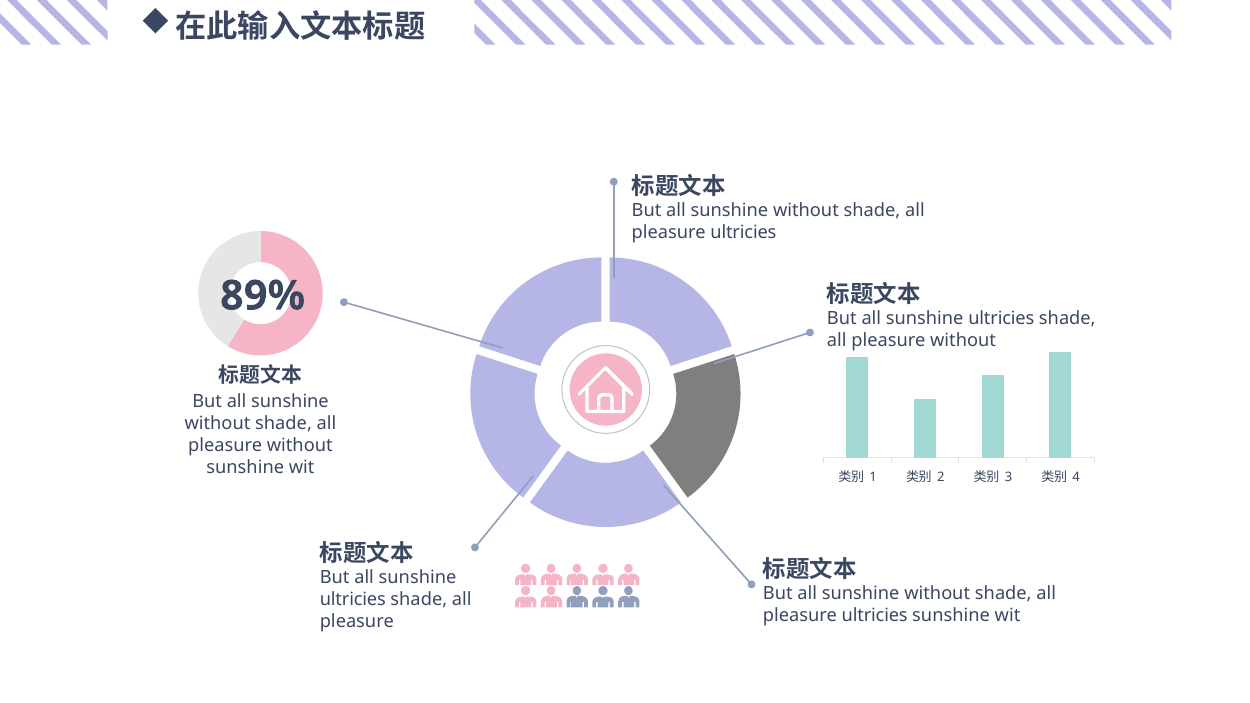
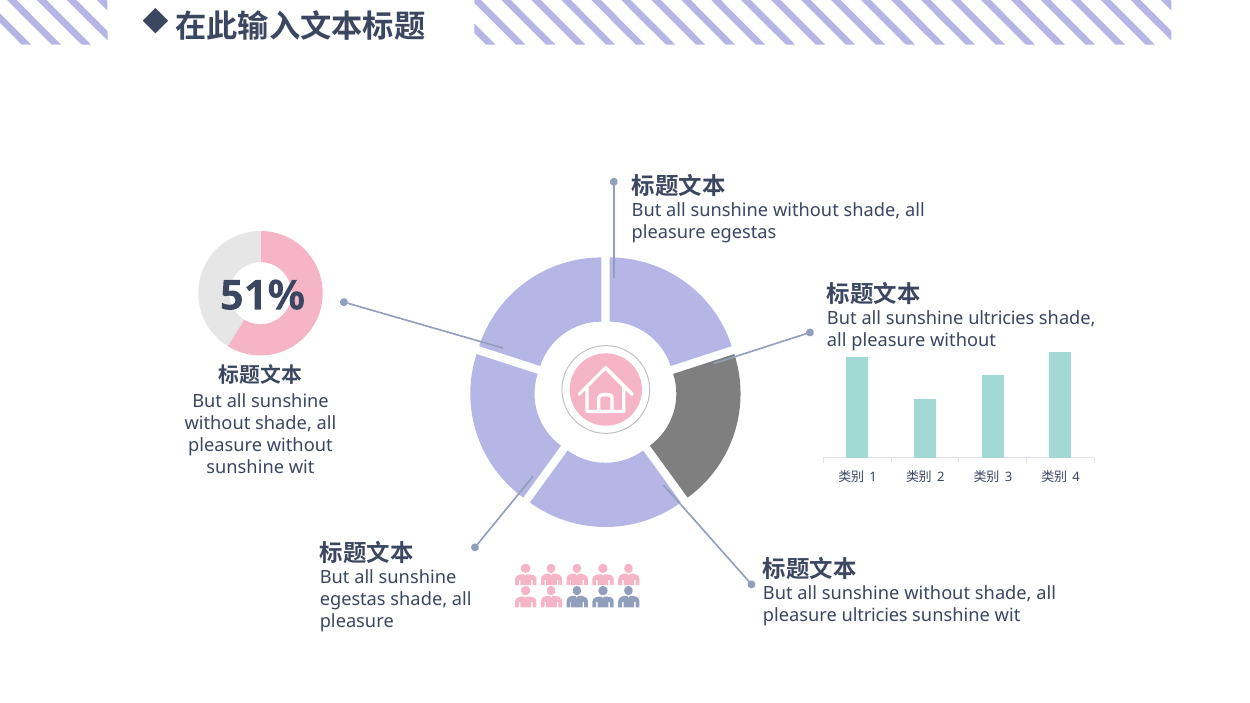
ultricies at (743, 233): ultricies -> egestas
89%: 89% -> 51%
ultricies at (353, 600): ultricies -> egestas
